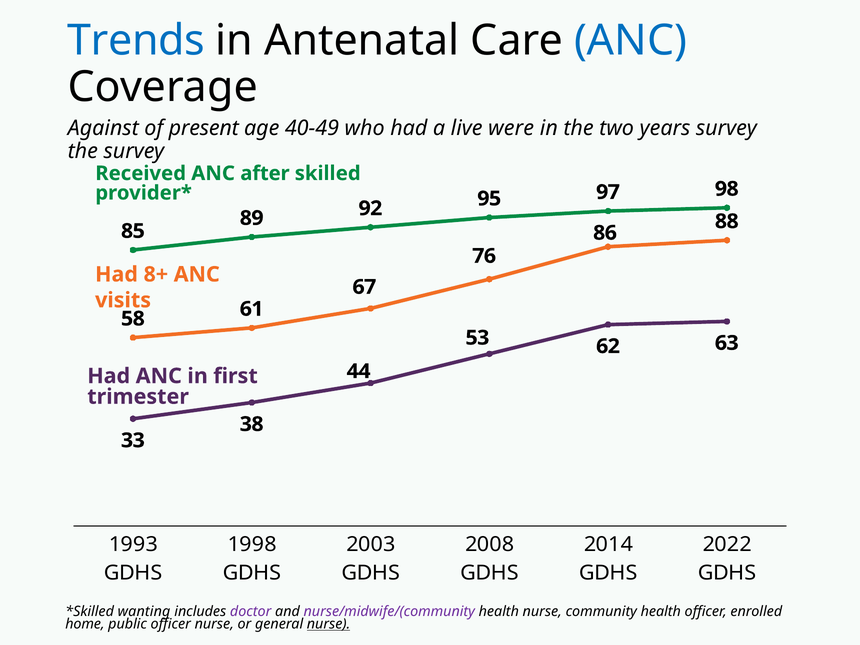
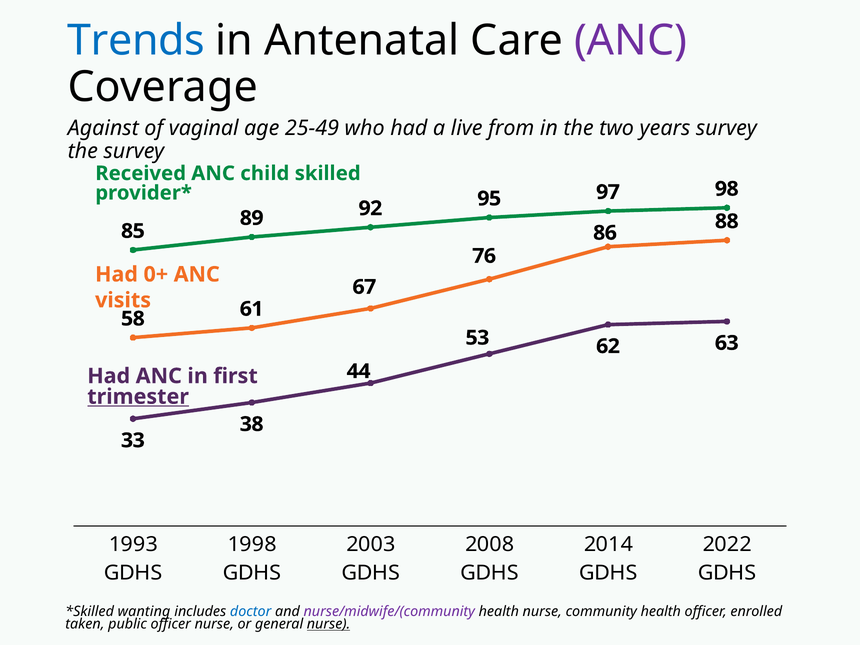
ANC at (631, 41) colour: blue -> purple
present: present -> vaginal
40-49: 40-49 -> 25-49
were: were -> from
after: after -> child
8+: 8+ -> 0+
trimester underline: none -> present
doctor colour: purple -> blue
home: home -> taken
